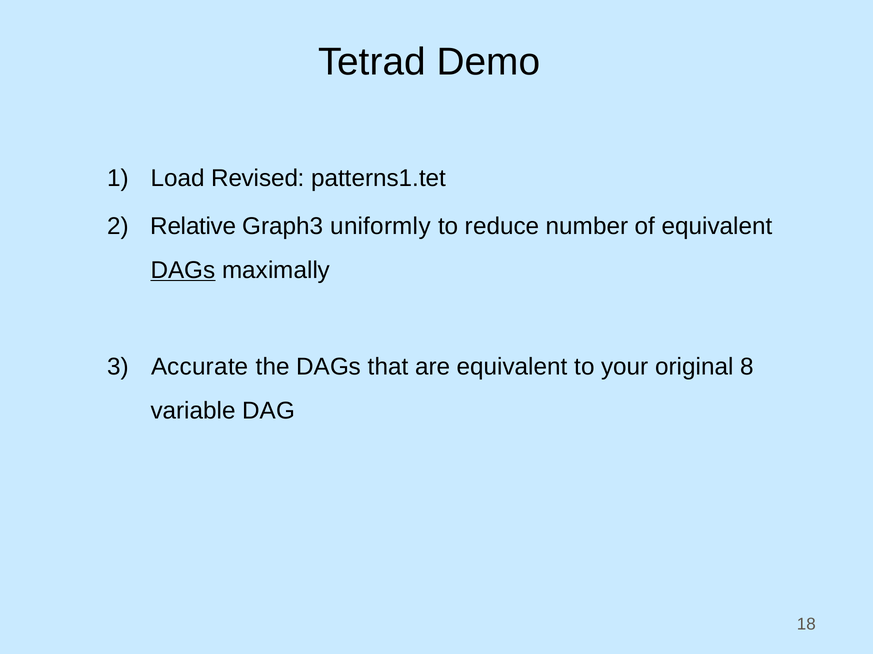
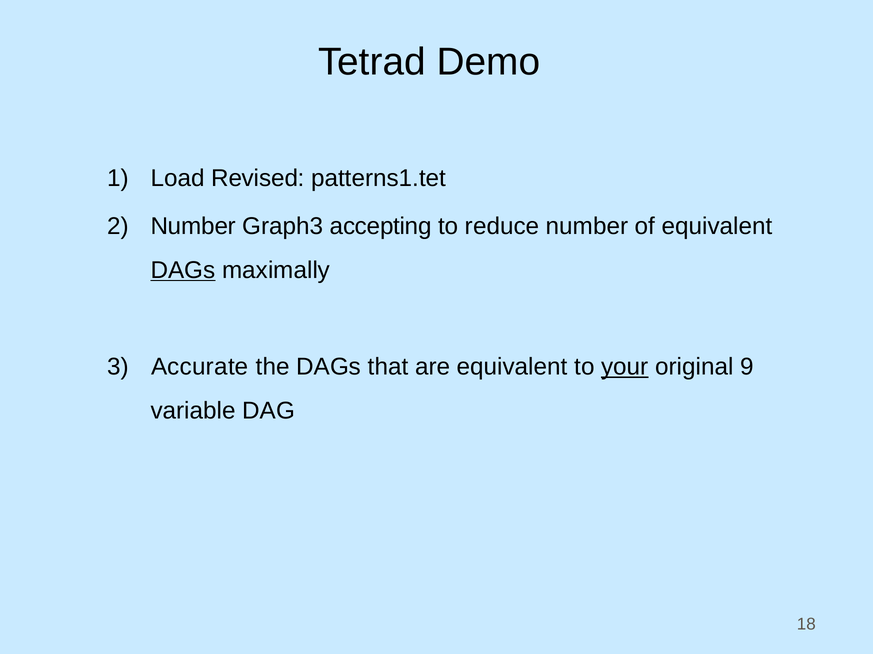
Relative at (193, 227): Relative -> Number
uniformly: uniformly -> accepting
your underline: none -> present
8: 8 -> 9
